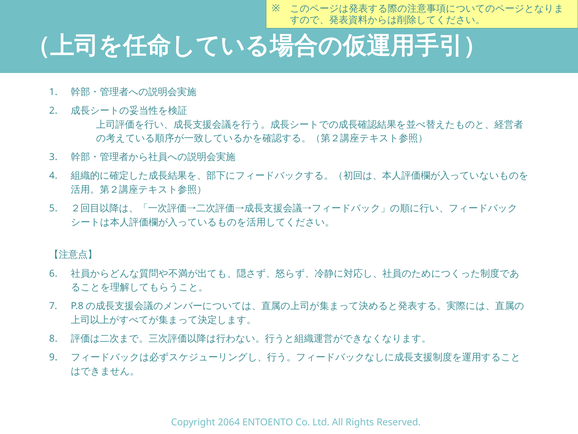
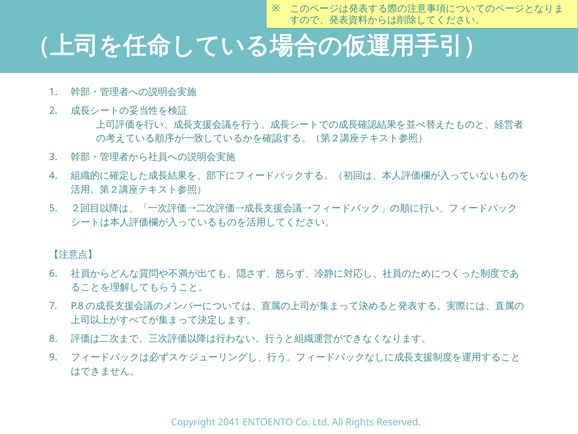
2064: 2064 -> 2041
